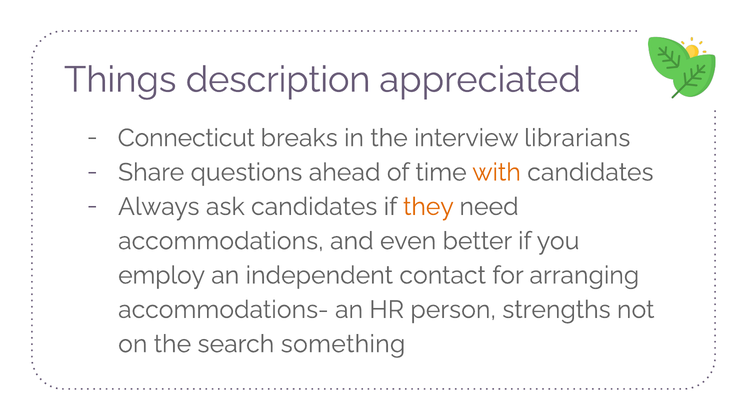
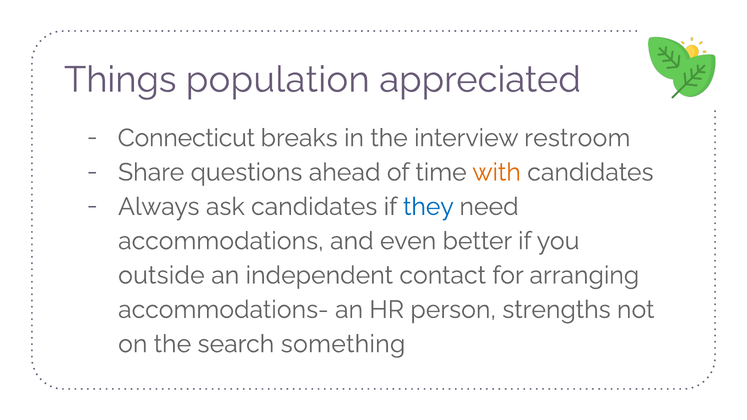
description: description -> population
librarians: librarians -> restroom
they colour: orange -> blue
employ: employ -> outside
